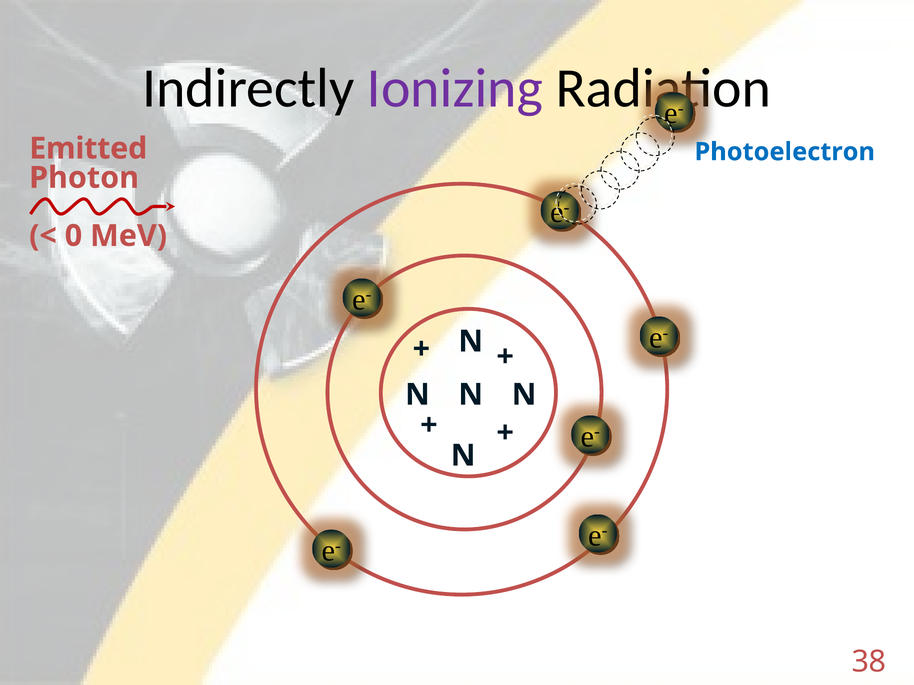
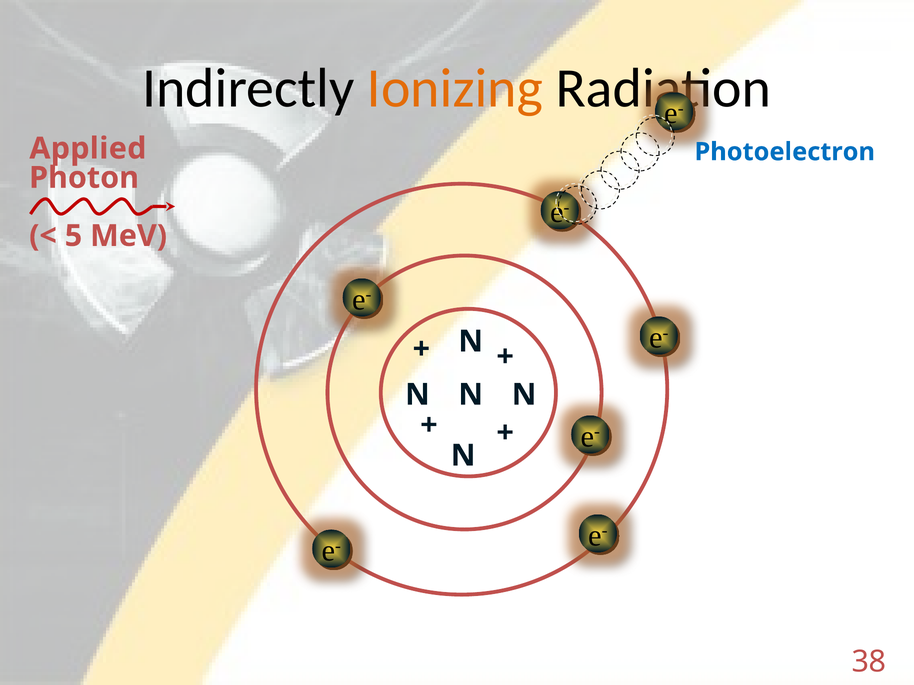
Ionizing colour: purple -> orange
Emitted: Emitted -> Applied
0: 0 -> 5
